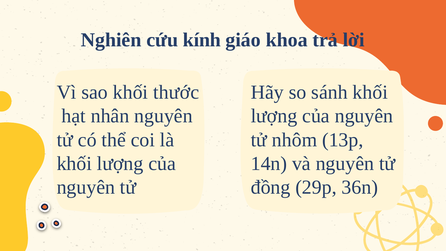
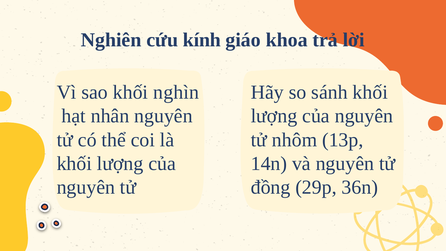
thước: thước -> nghìn
